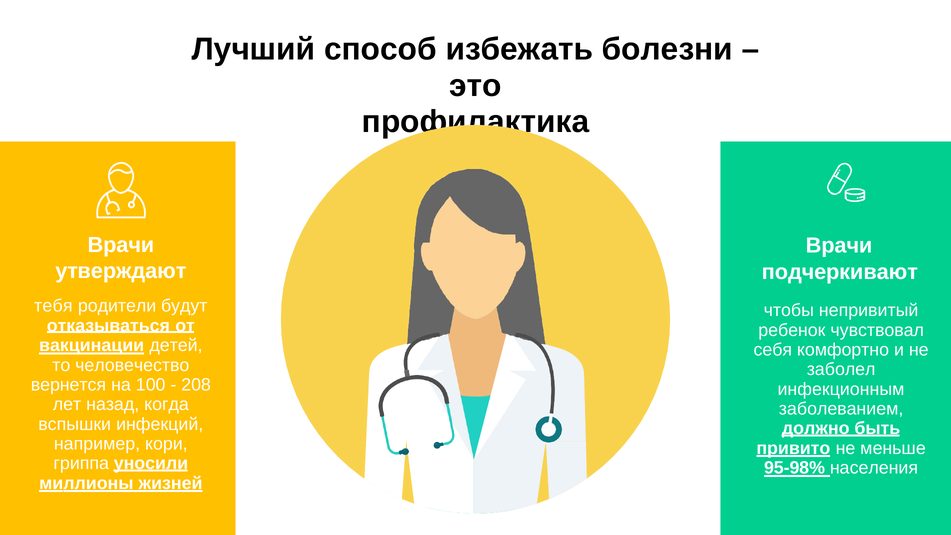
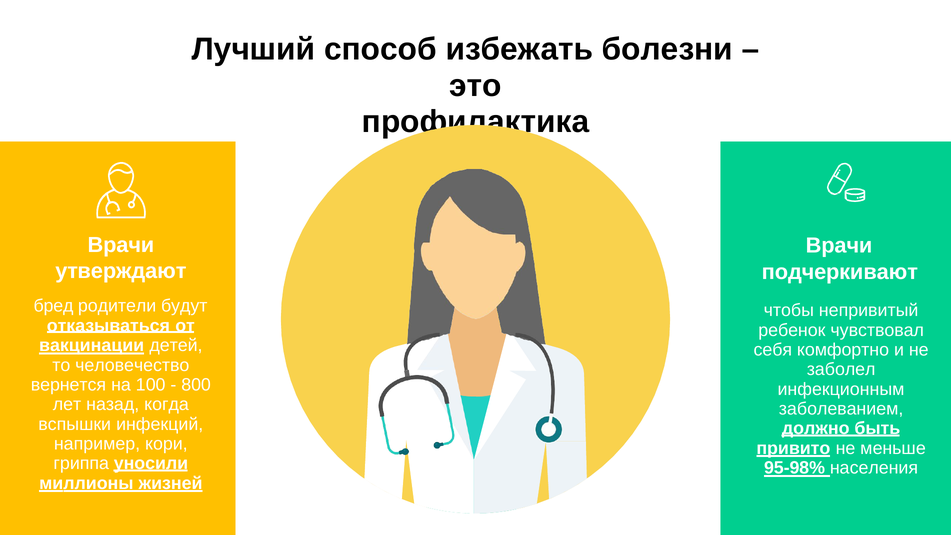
тебя: тебя -> бред
208: 208 -> 800
